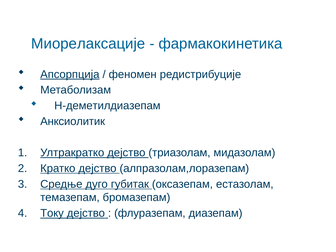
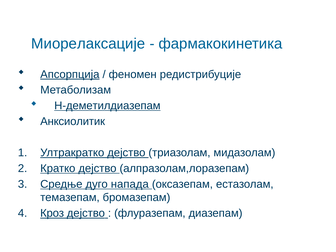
Н-деметилдиазепам underline: none -> present
губитак: губитак -> напада
Току: Току -> Кроз
